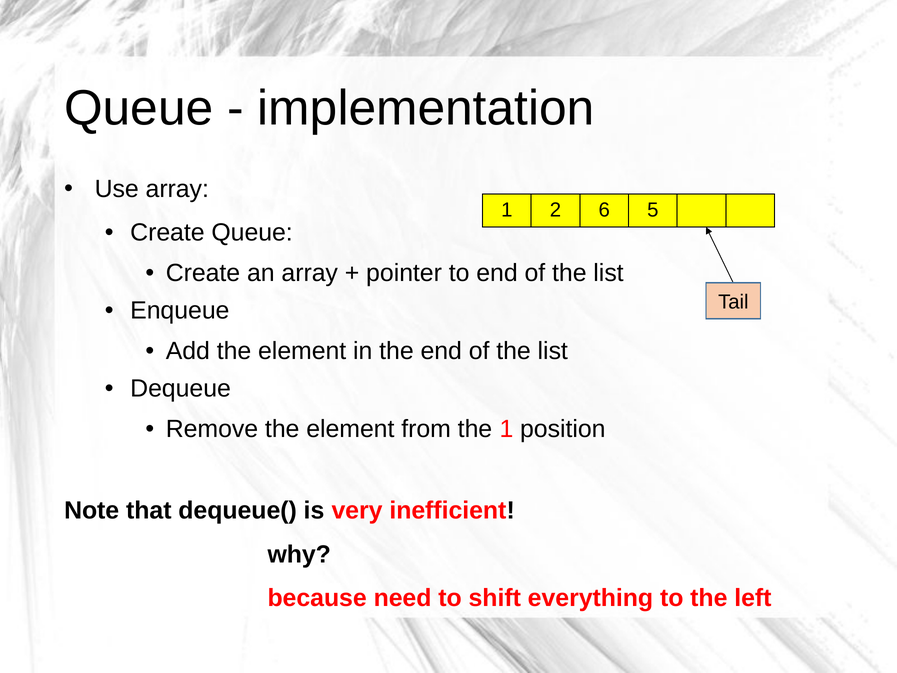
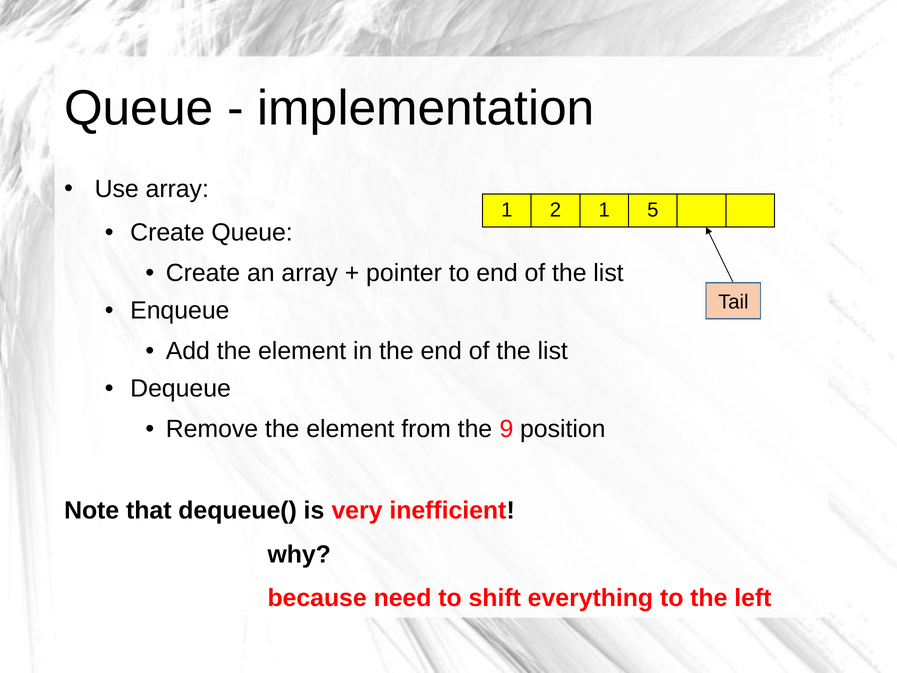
2 6: 6 -> 1
the 1: 1 -> 9
